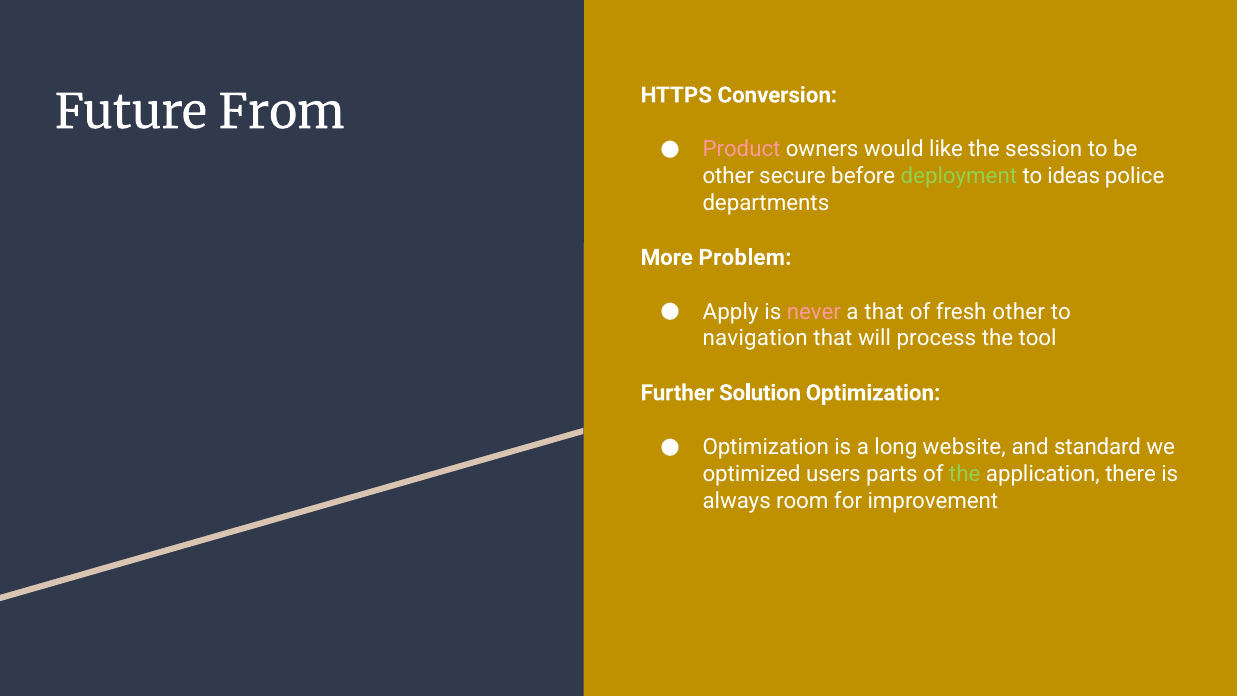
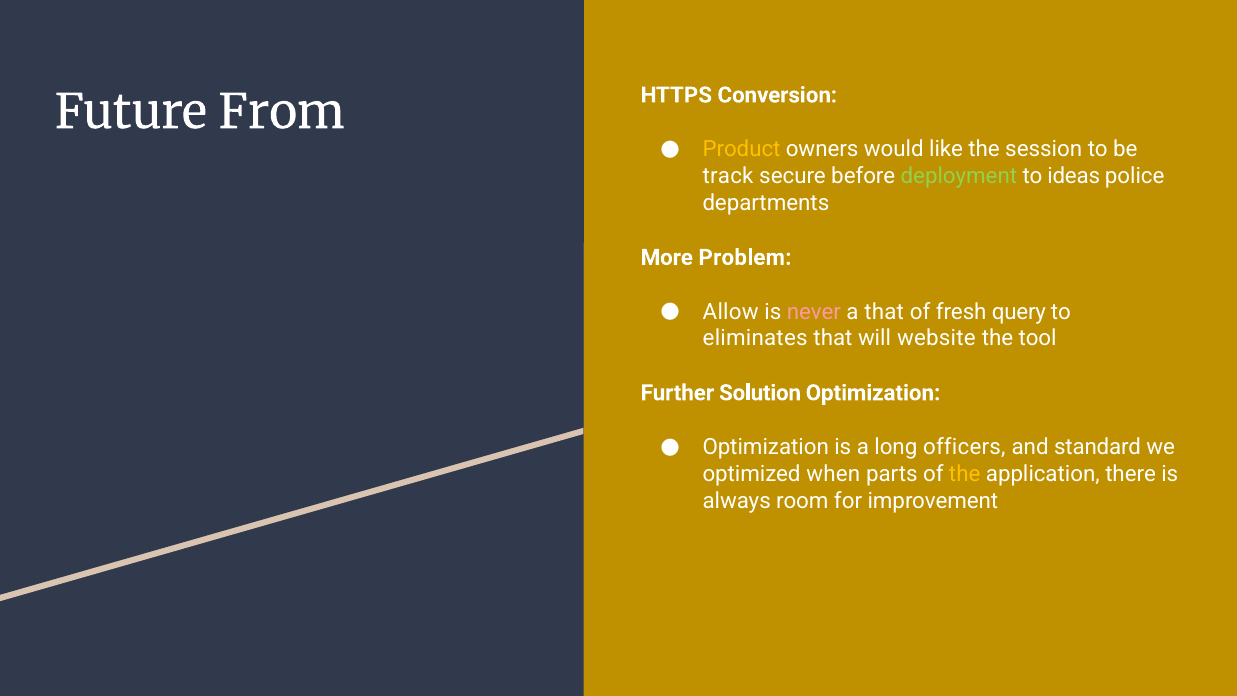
Product colour: pink -> yellow
other at (728, 176): other -> track
Apply: Apply -> Allow
fresh other: other -> query
navigation: navigation -> eliminates
process: process -> website
website: website -> officers
users: users -> when
the at (965, 474) colour: light green -> yellow
